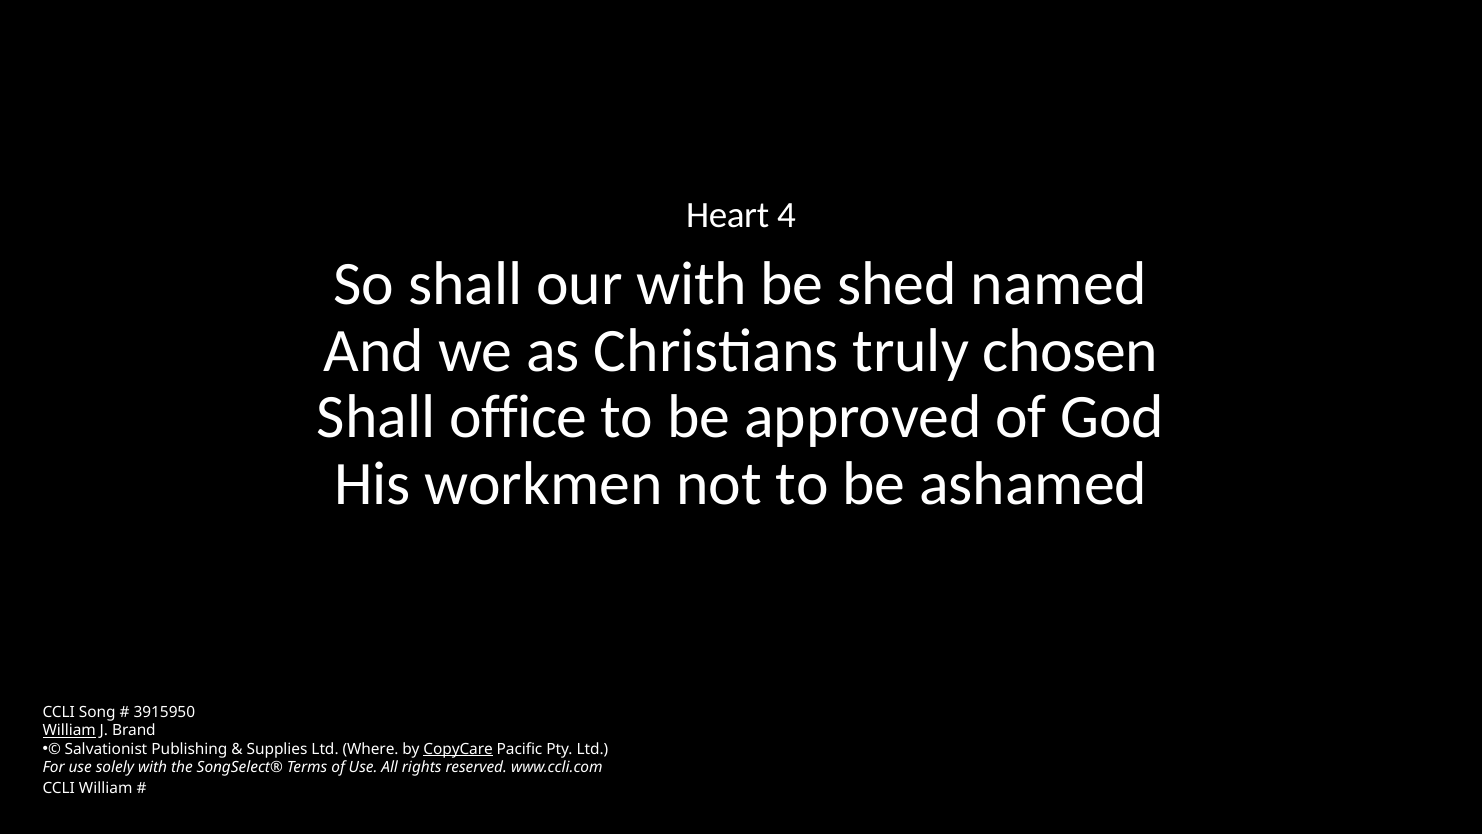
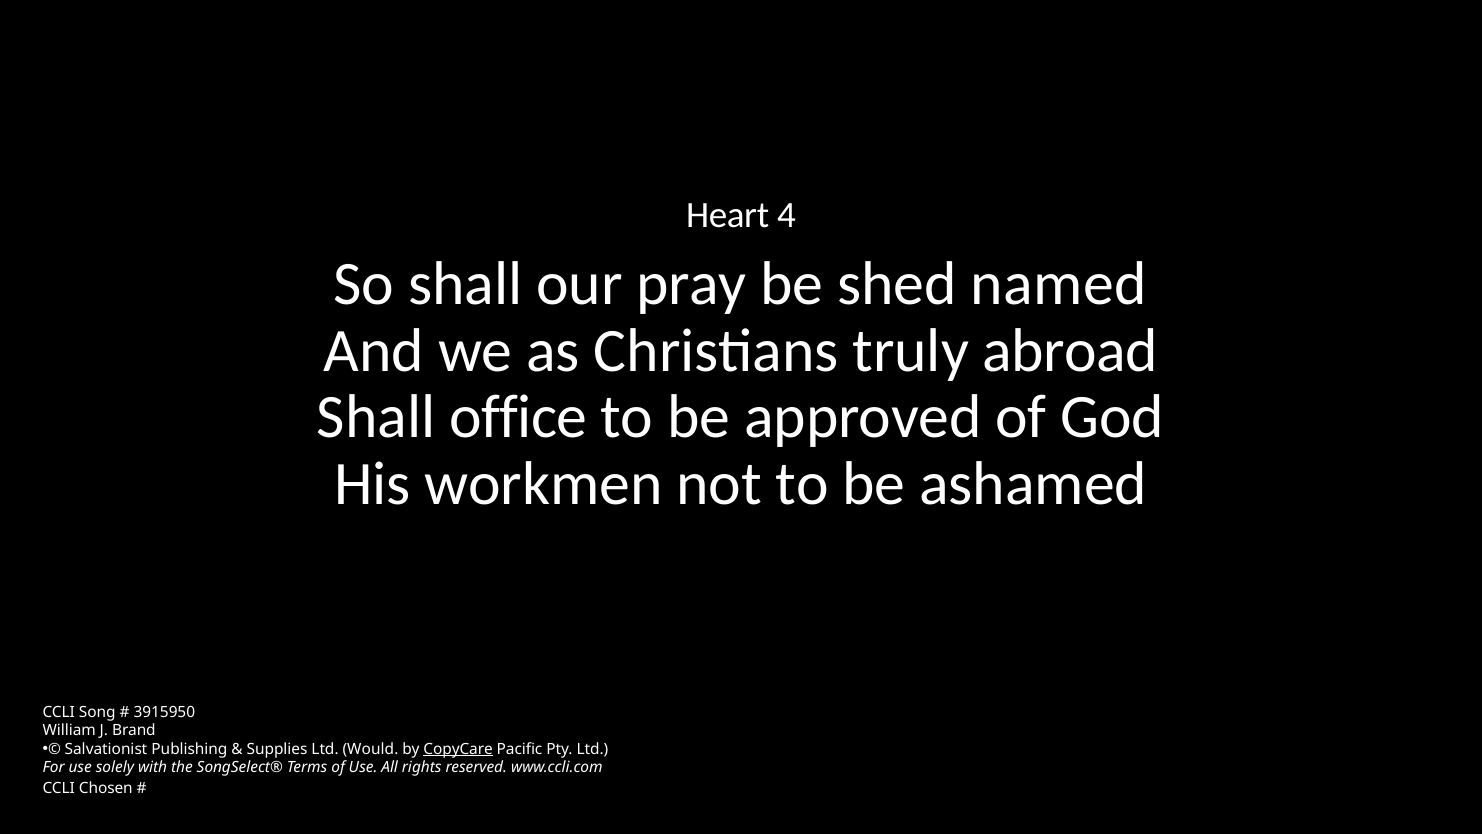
our with: with -> pray
chosen: chosen -> abroad
William at (69, 730) underline: present -> none
Where: Where -> Would
CCLI William: William -> Chosen
